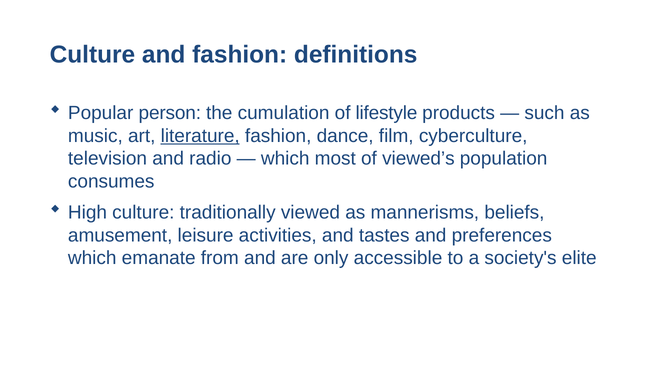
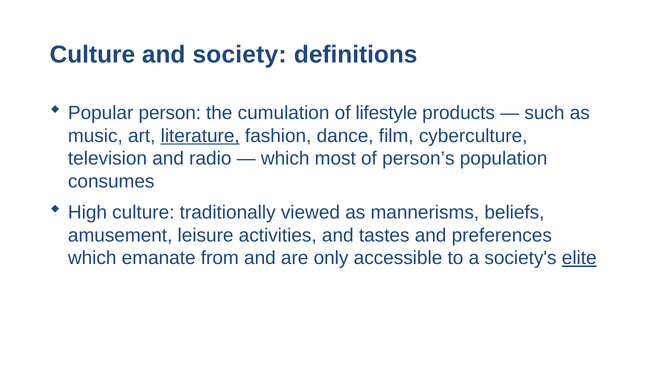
and fashion: fashion -> society
viewed’s: viewed’s -> person’s
elite underline: none -> present
